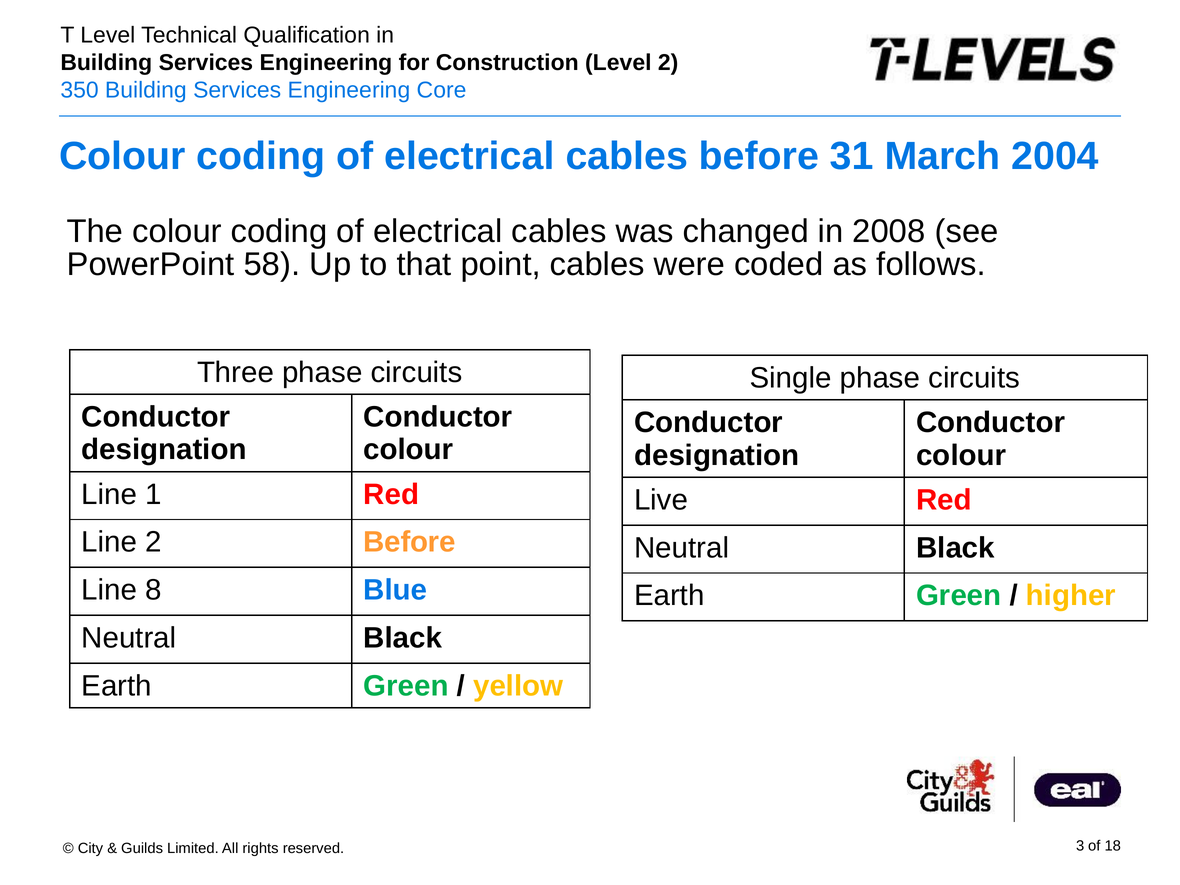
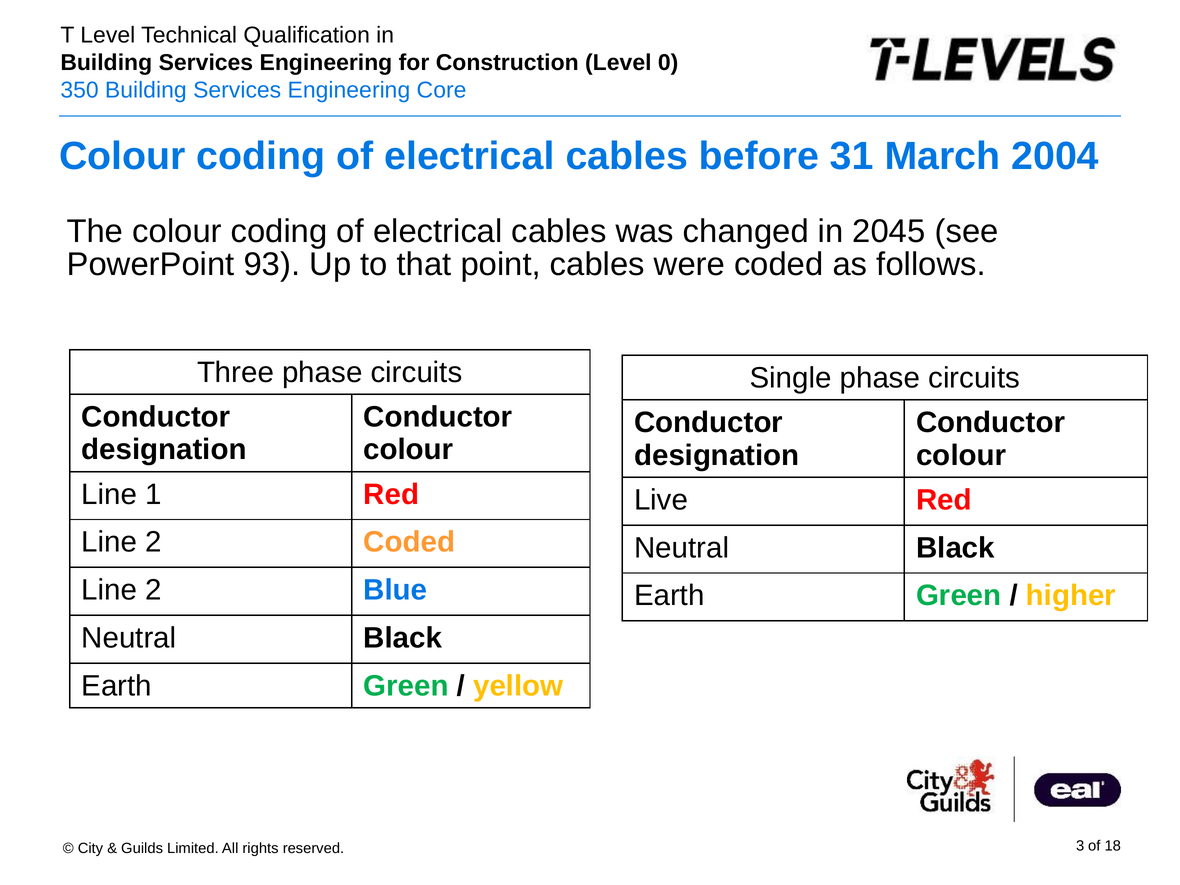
2 at (668, 62): 2 -> 0
2008: 2008 -> 2045
58: 58 -> 93
2 Before: Before -> Coded
8 at (154, 590): 8 -> 2
